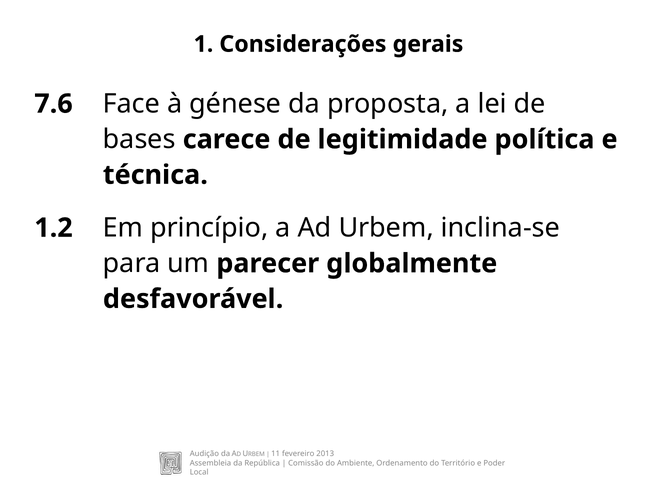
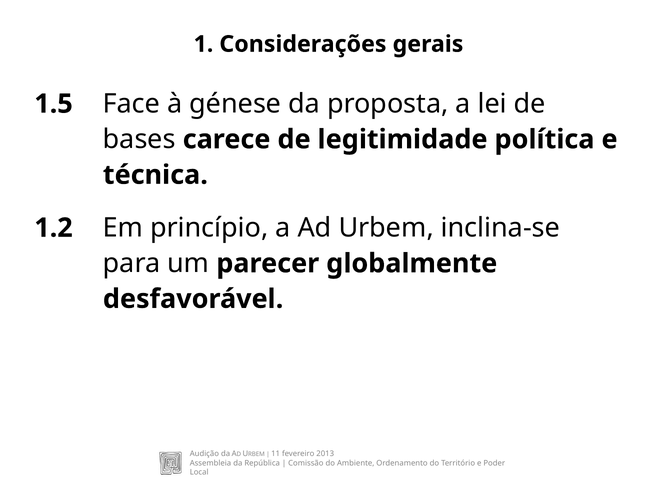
7.6: 7.6 -> 1.5
